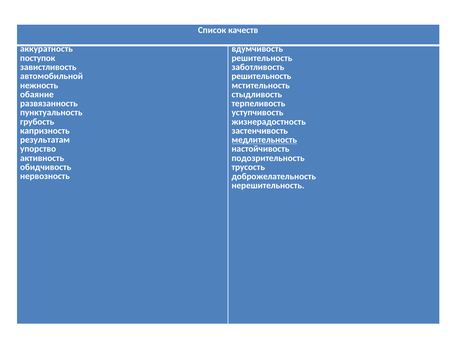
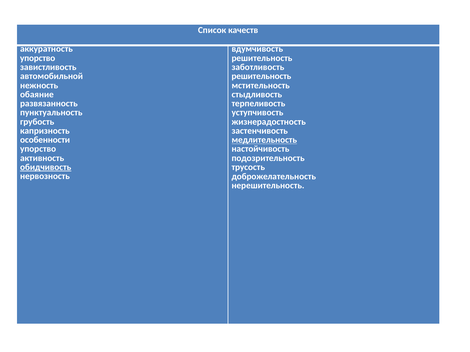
поступок at (38, 58): поступок -> упорство
результатам: результатам -> особенности
обидчивость underline: none -> present
